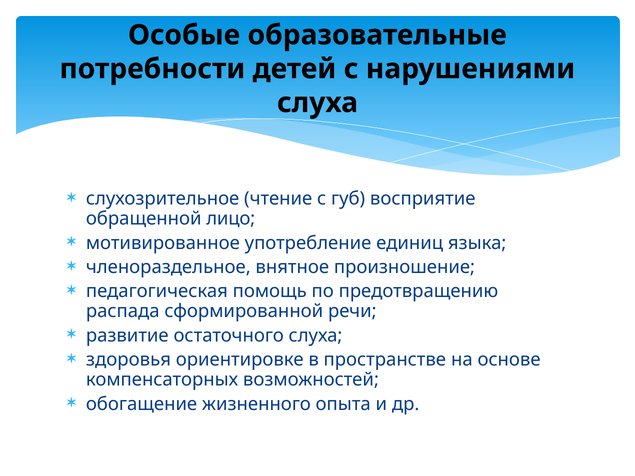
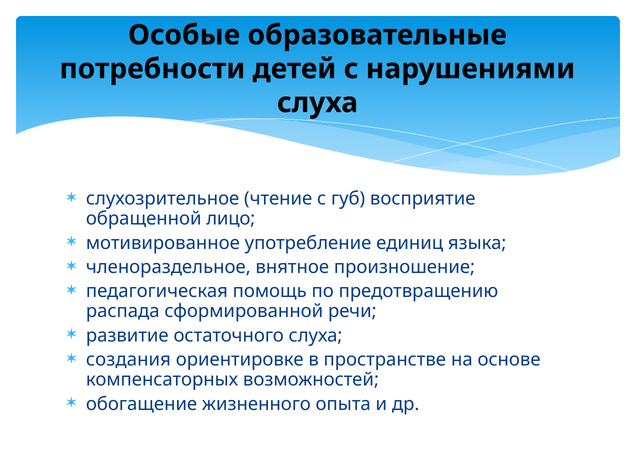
здоровья: здоровья -> создания
